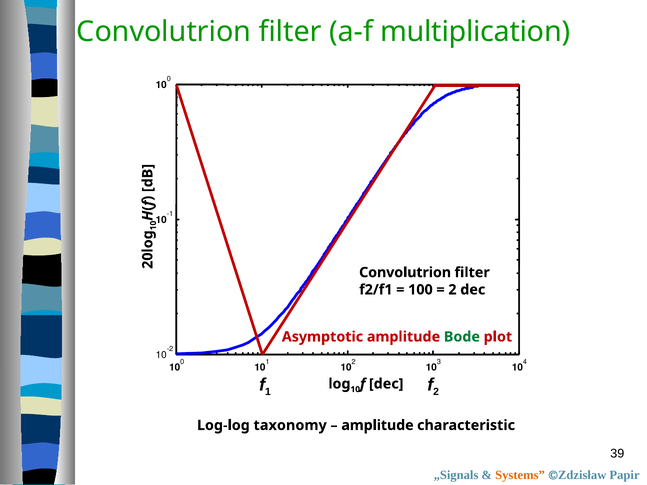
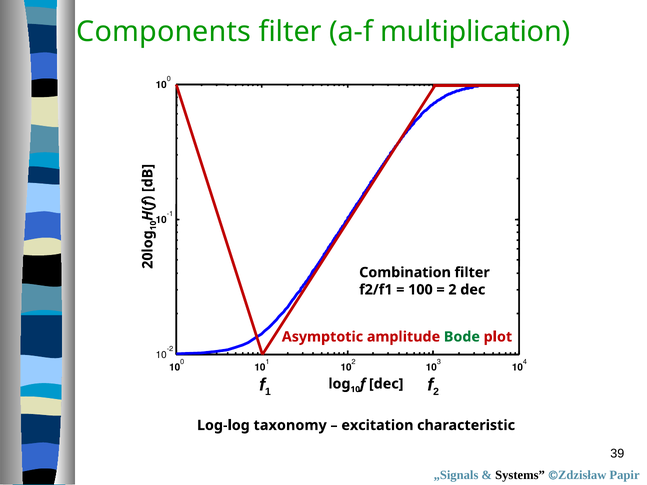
Convolutrion at (164, 32): Convolutrion -> Components
Convolutrion at (405, 273): Convolutrion -> Combination
amplitude at (377, 425): amplitude -> excitation
Systems colour: orange -> black
